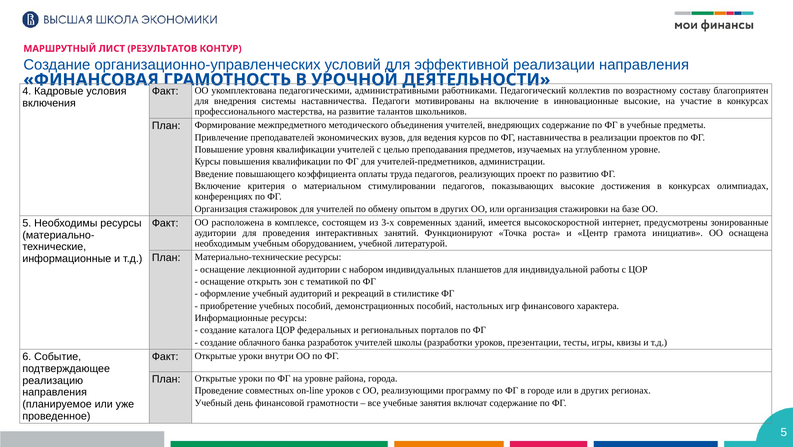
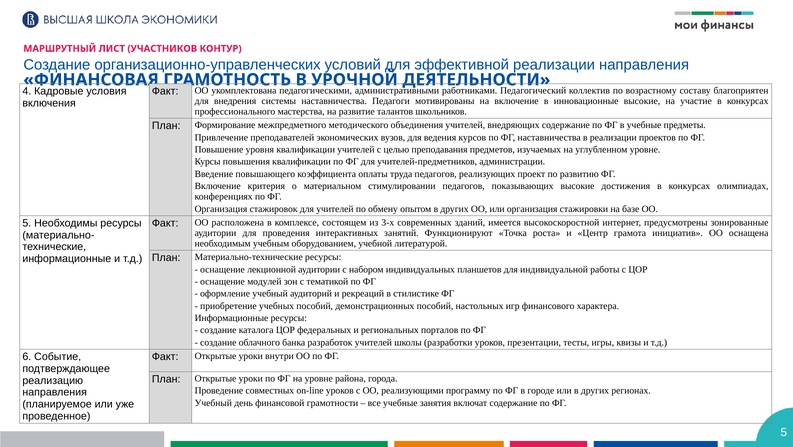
РЕЗУЛЬТАТОВ: РЕЗУЛЬТАТОВ -> УЧАСТНИКОВ
открыть: открыть -> модулей
